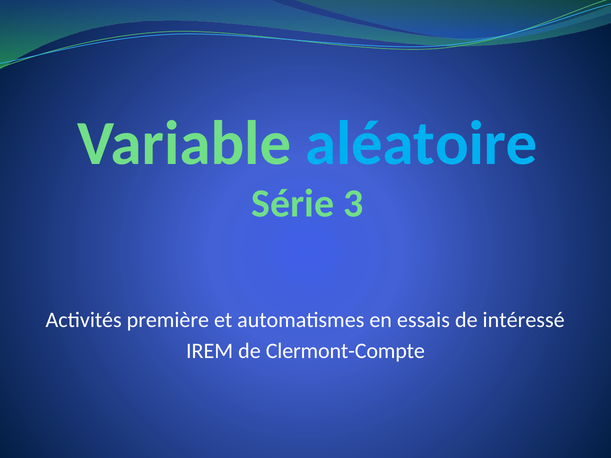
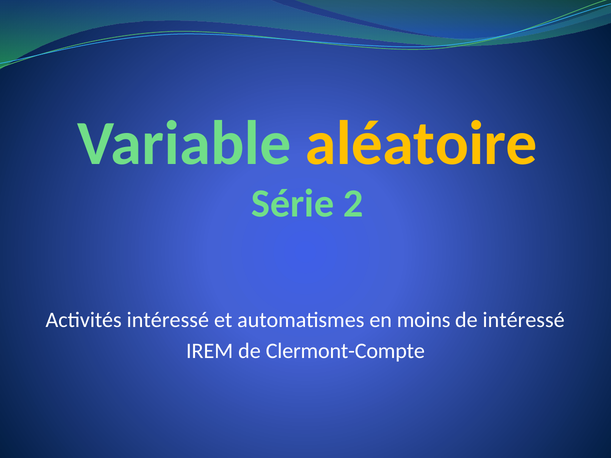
aléatoire colour: light blue -> yellow
3: 3 -> 2
Activités première: première -> intéressé
essais: essais -> moins
